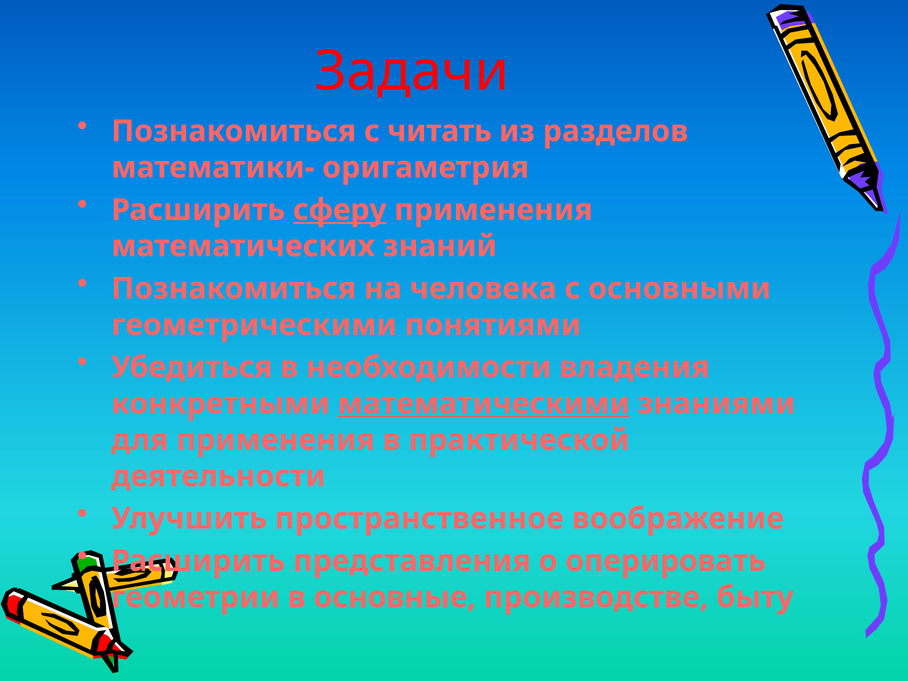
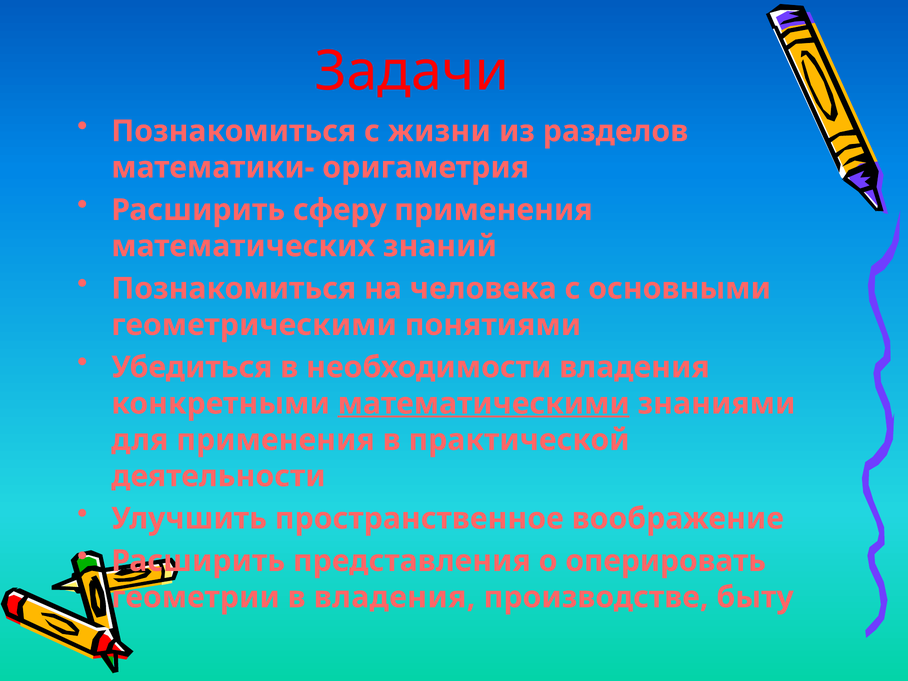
читать: читать -> жизни
сферу underline: present -> none
в основные: основные -> владения
